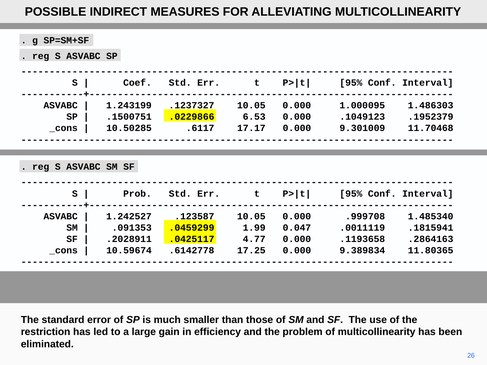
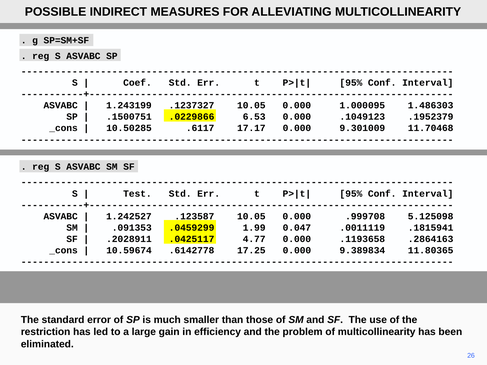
Prob: Prob -> Test
1.485340: 1.485340 -> 5.125098
